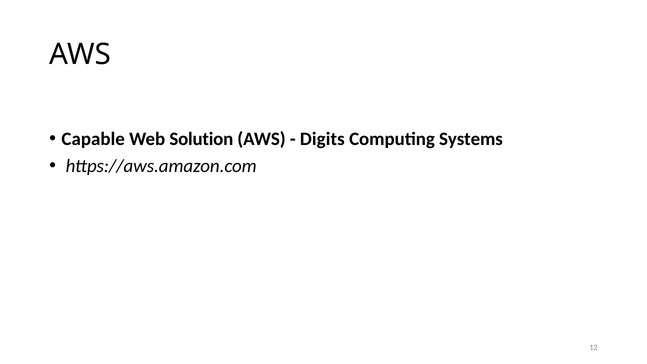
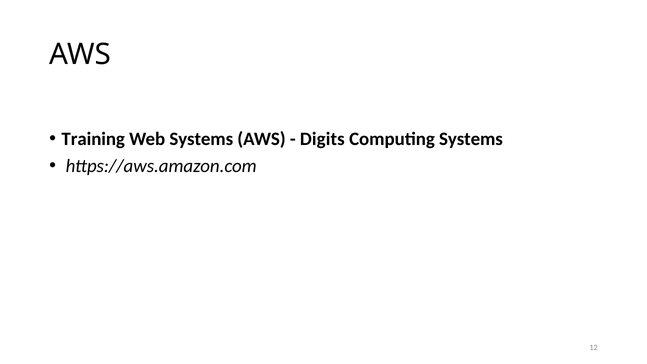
Capable: Capable -> Training
Web Solution: Solution -> Systems
